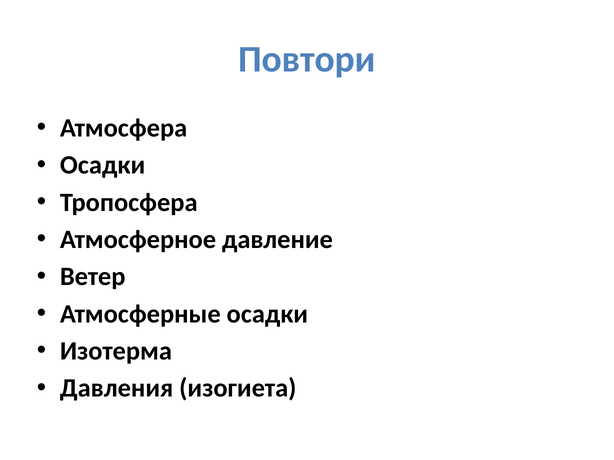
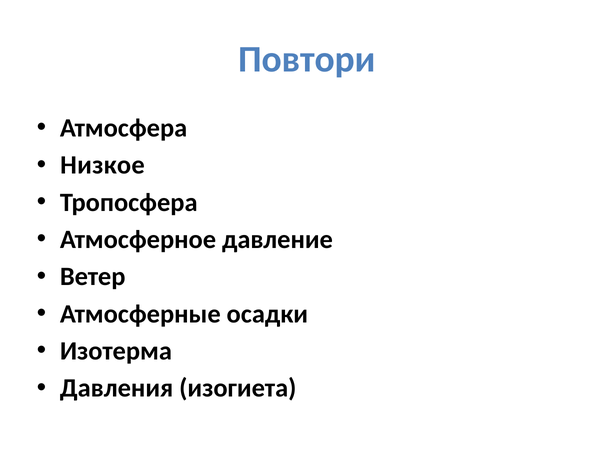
Осадки at (103, 165): Осадки -> Низкое
